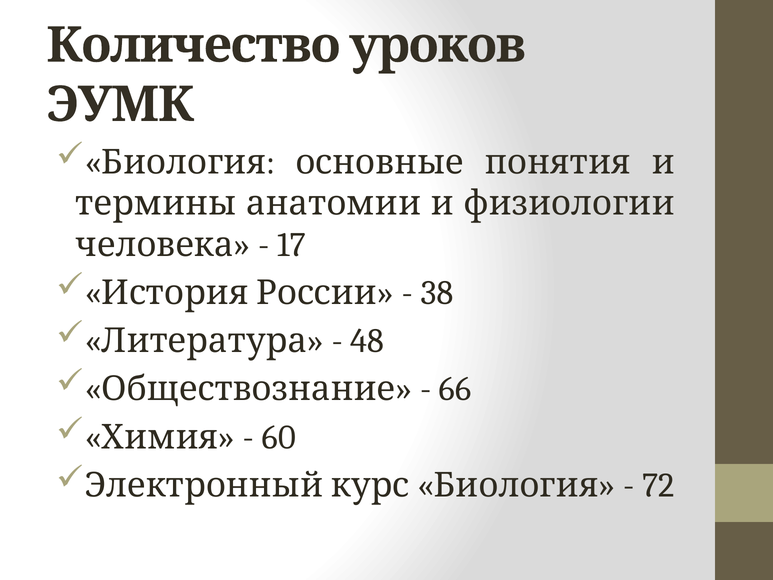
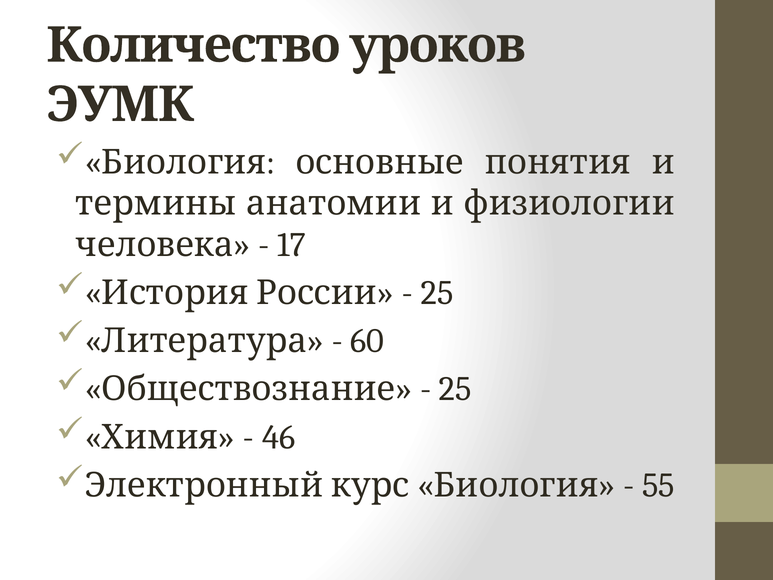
38 at (437, 293): 38 -> 25
48: 48 -> 60
66 at (455, 389): 66 -> 25
60: 60 -> 46
72: 72 -> 55
